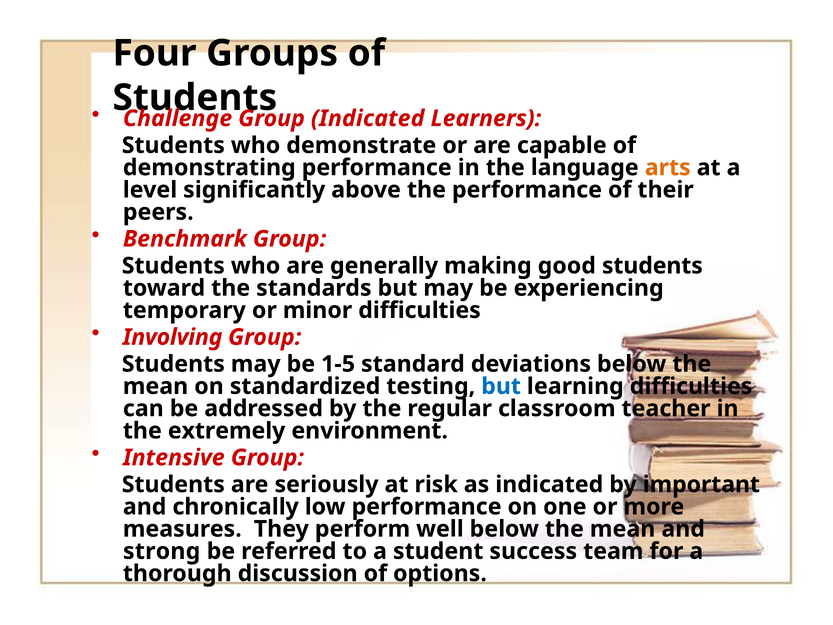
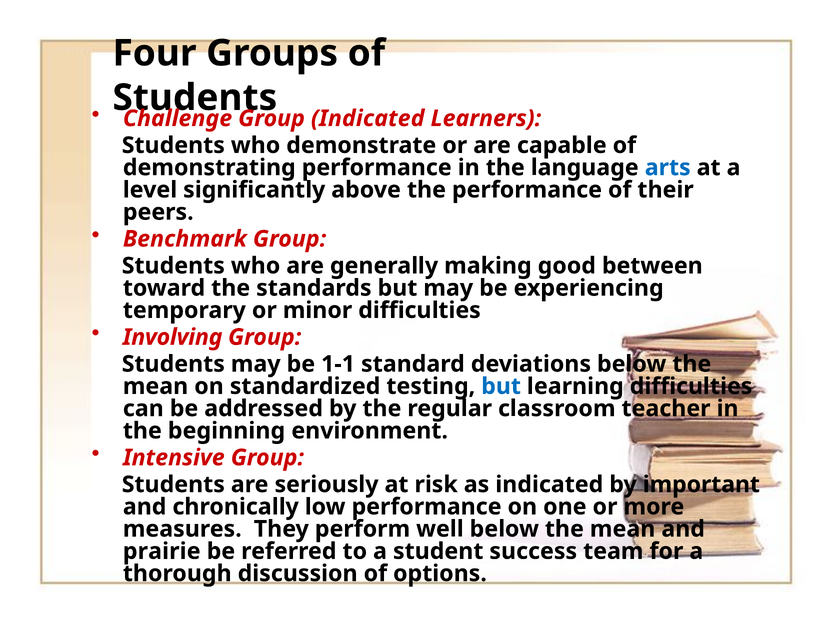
arts colour: orange -> blue
good students: students -> between
1-5: 1-5 -> 1-1
extremely: extremely -> beginning
strong: strong -> prairie
